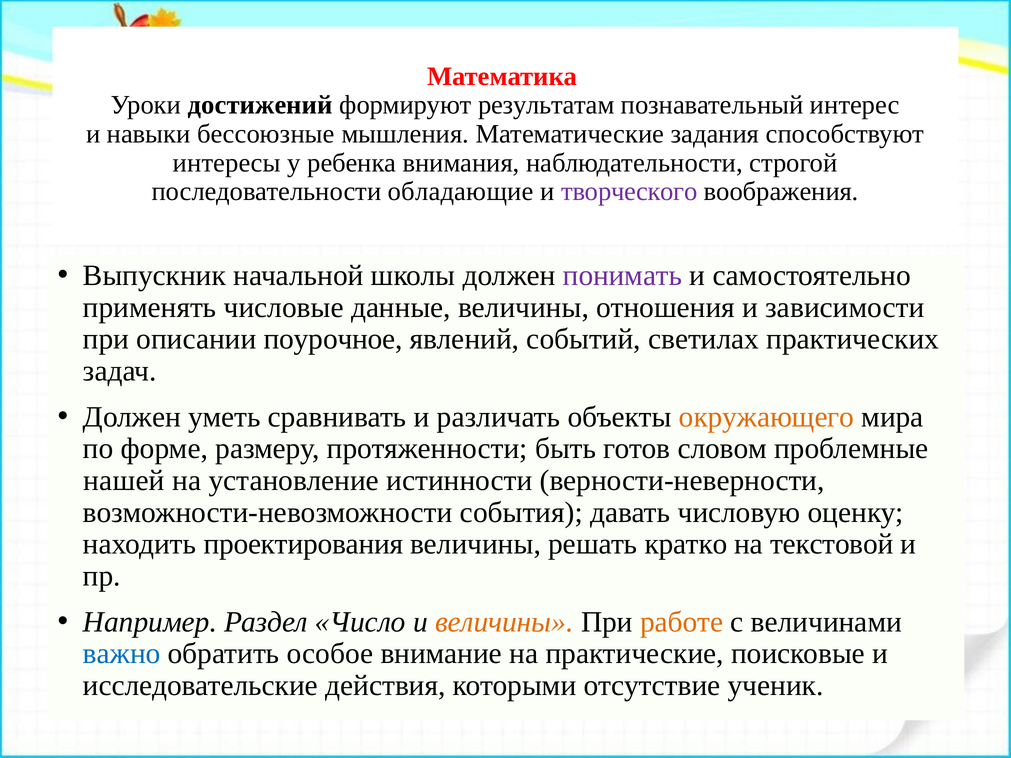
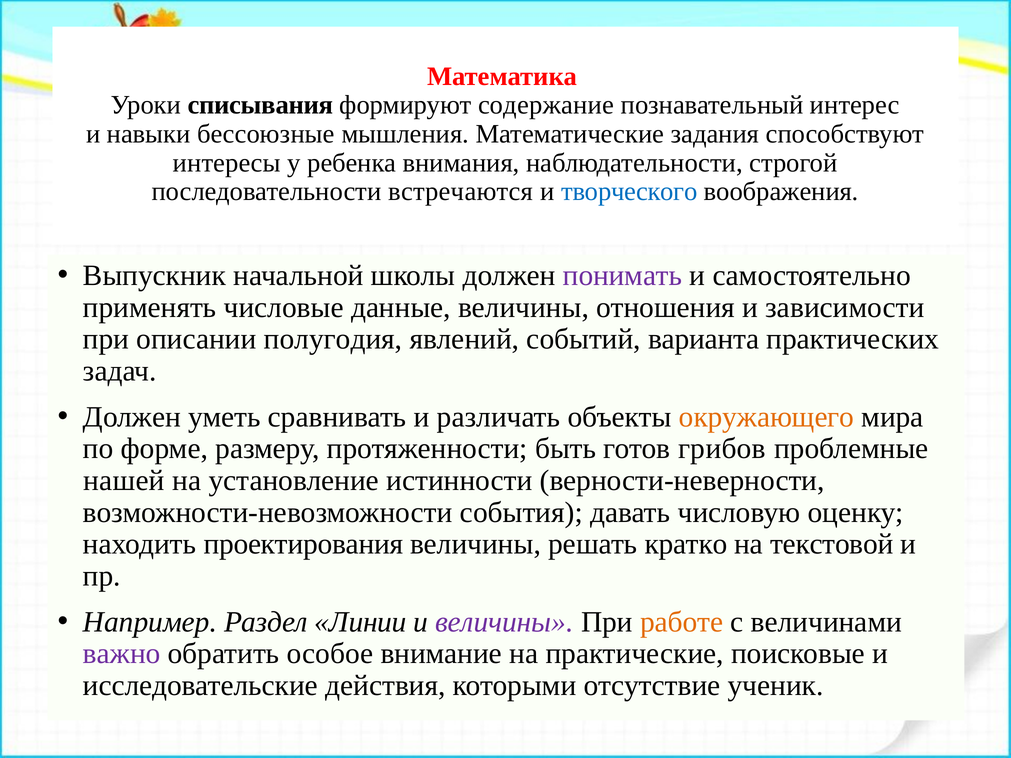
достижений: достижений -> списывания
результатам: результатам -> содержание
обладающие: обладающие -> встречаются
творческого colour: purple -> blue
поурочное: поурочное -> полугодия
светилах: светилах -> варианта
словом: словом -> грибов
Число: Число -> Линии
величины at (504, 622) colour: orange -> purple
важно colour: blue -> purple
